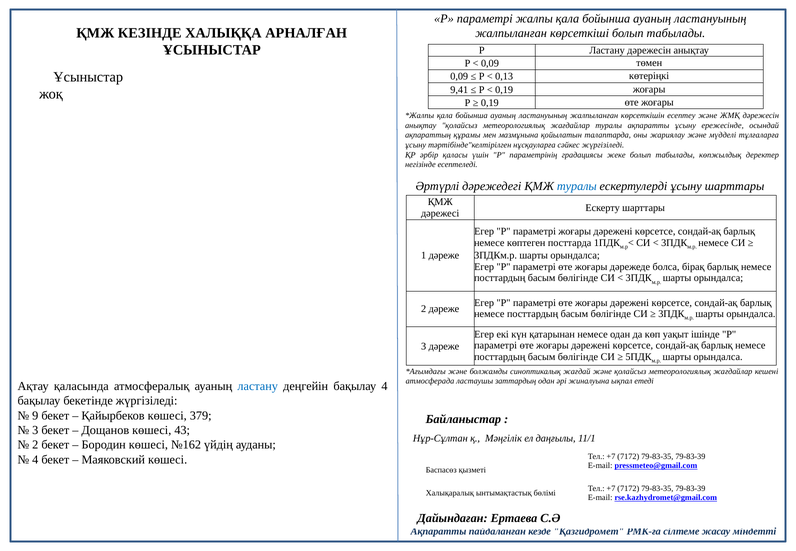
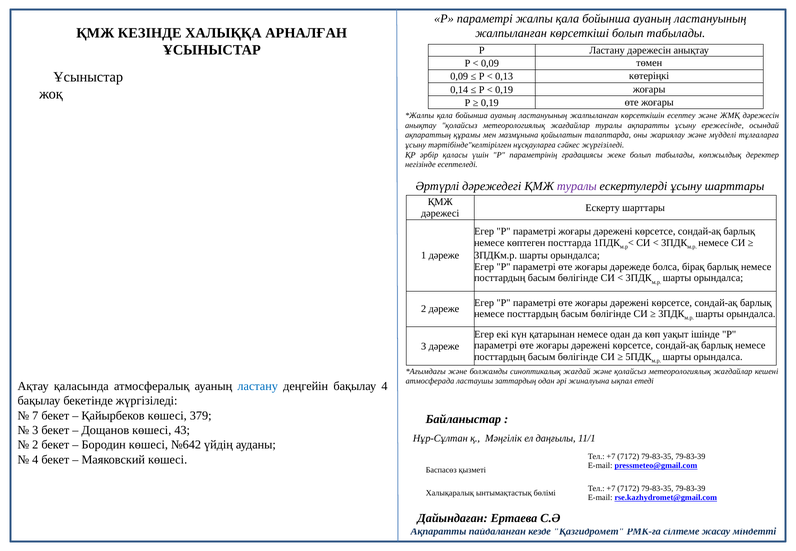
9,41: 9,41 -> 0,14
туралы at (577, 186) colour: blue -> purple
9: 9 -> 7
№162: №162 -> №642
